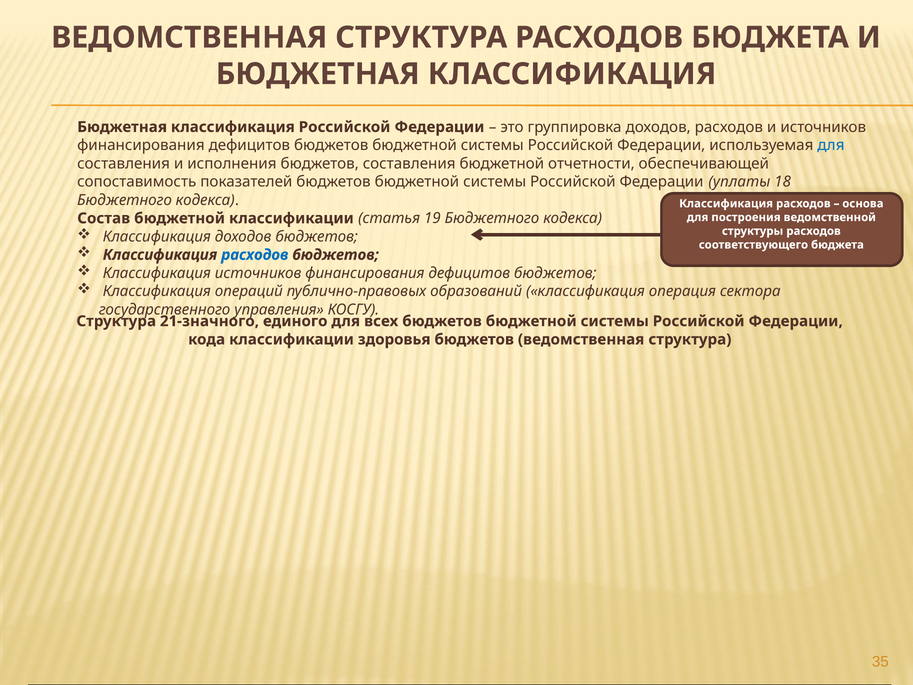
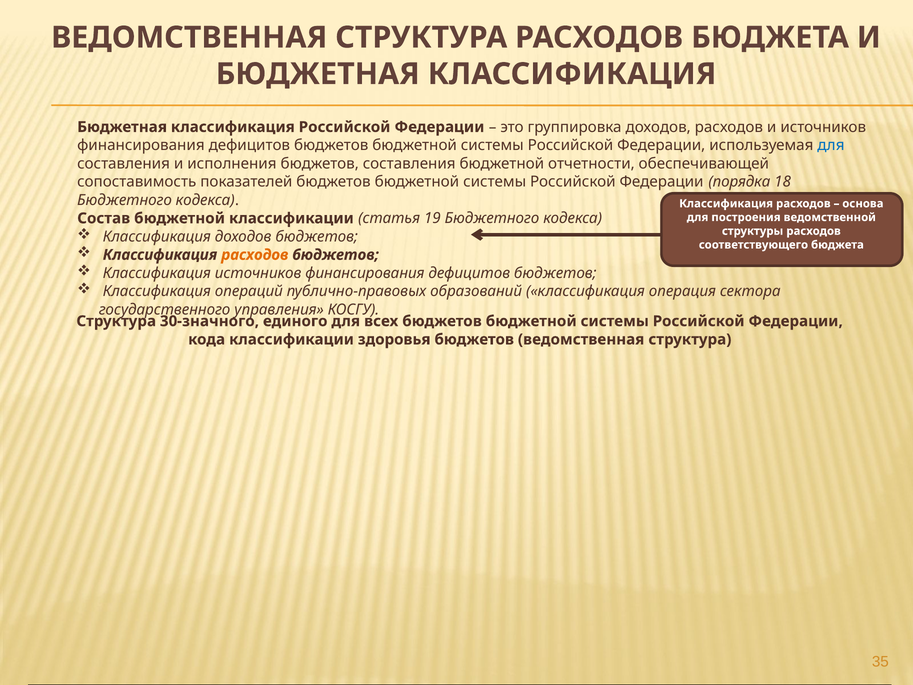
уплаты: уплаты -> порядка
расходов at (255, 255) colour: blue -> orange
21-значного: 21-значного -> 30-значного
